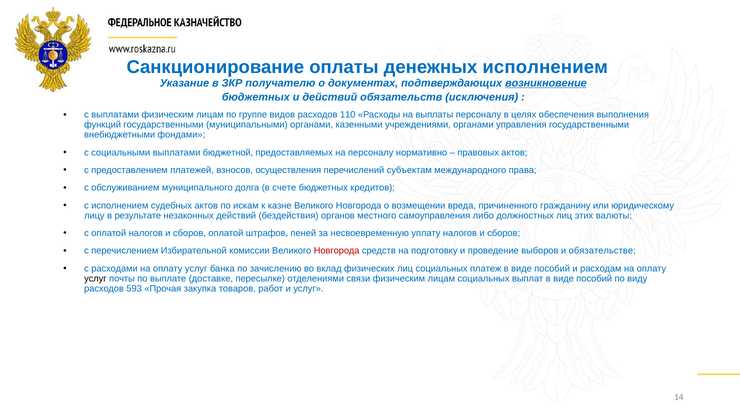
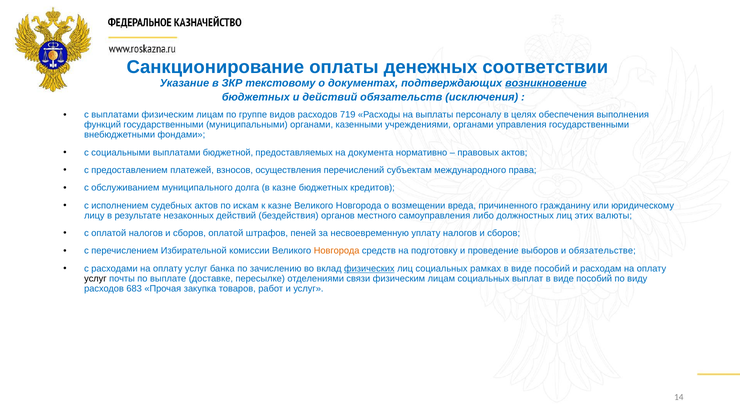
денежных исполнением: исполнением -> соответствии
получателю: получателю -> текстовому
110: 110 -> 719
на персоналу: персоналу -> документа
в счете: счете -> казне
Новгорода at (337, 251) colour: red -> orange
физических underline: none -> present
платеж: платеж -> рамках
593: 593 -> 683
